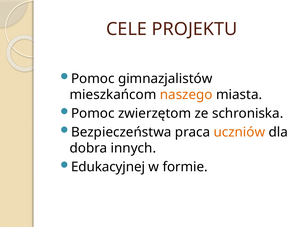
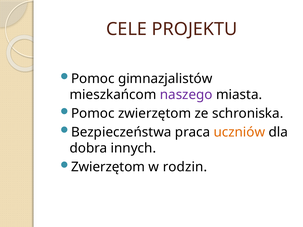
naszego colour: orange -> purple
Edukacyjnej at (108, 167): Edukacyjnej -> Zwierzętom
formie: formie -> rodzin
